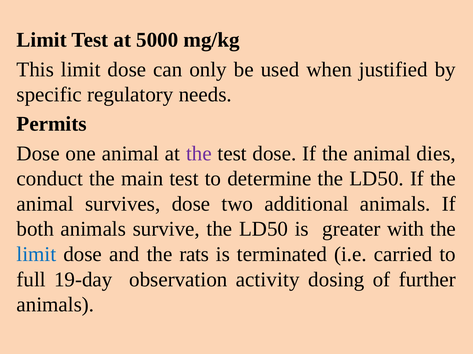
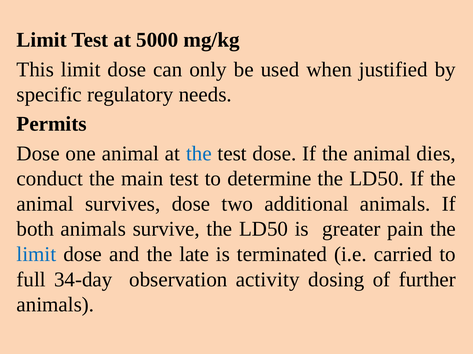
the at (199, 154) colour: purple -> blue
with: with -> pain
rats: rats -> late
19-day: 19-day -> 34-day
